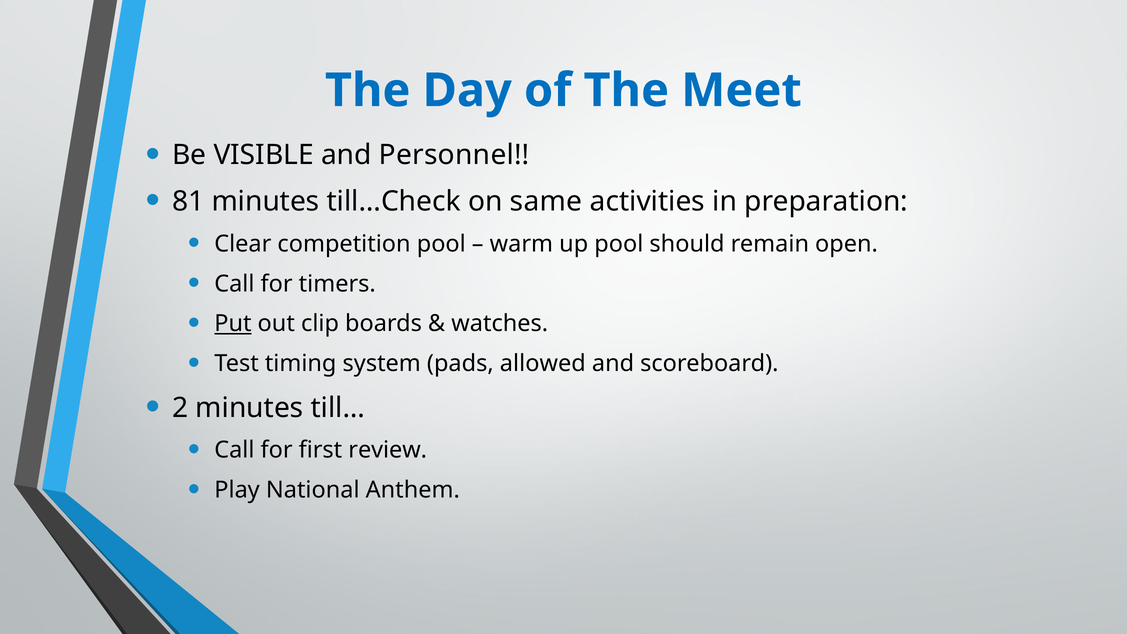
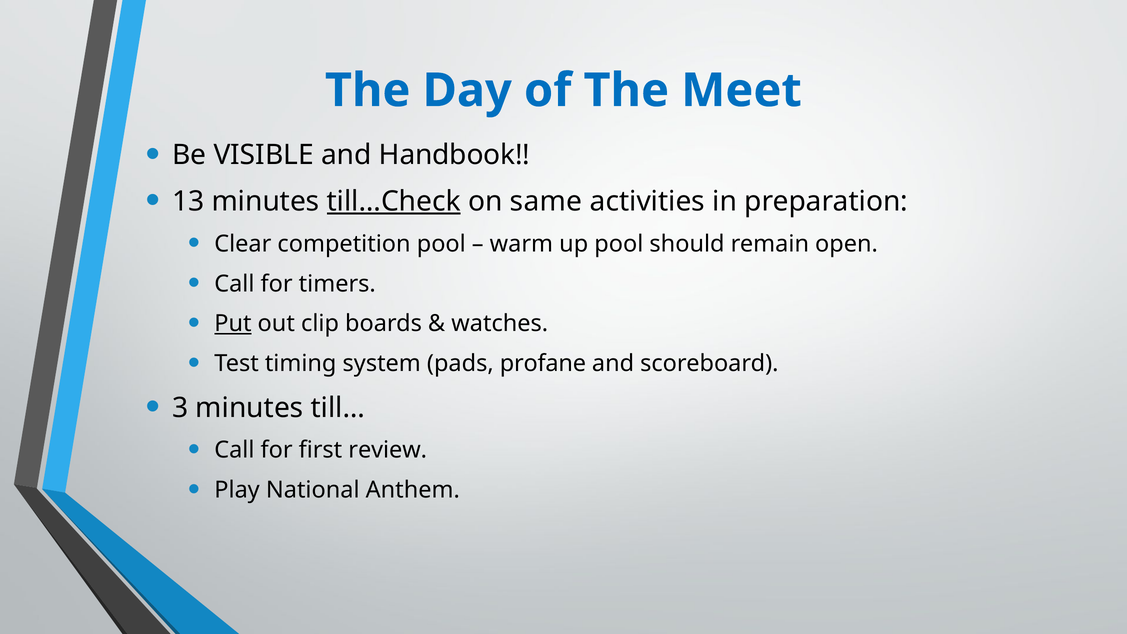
Personnel: Personnel -> Handbook
81: 81 -> 13
till…Check underline: none -> present
allowed: allowed -> profane
2: 2 -> 3
